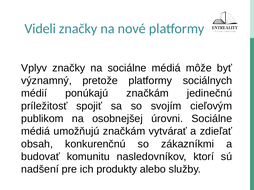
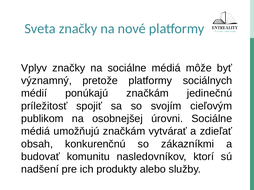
Videli: Videli -> Sveta
